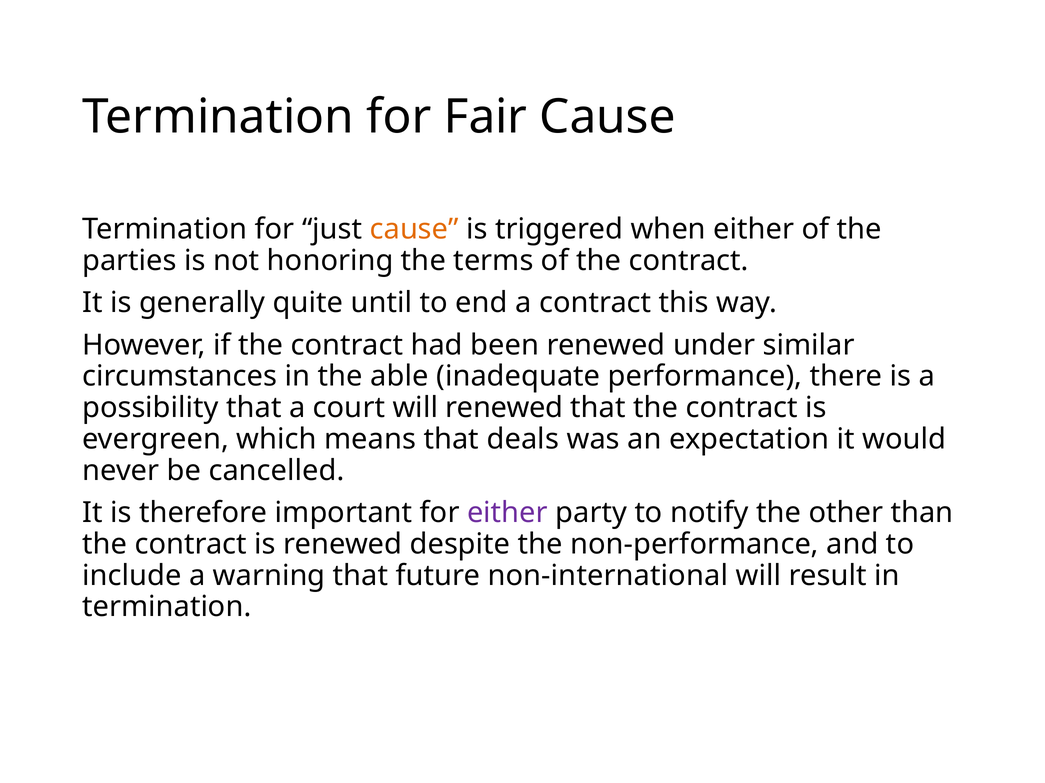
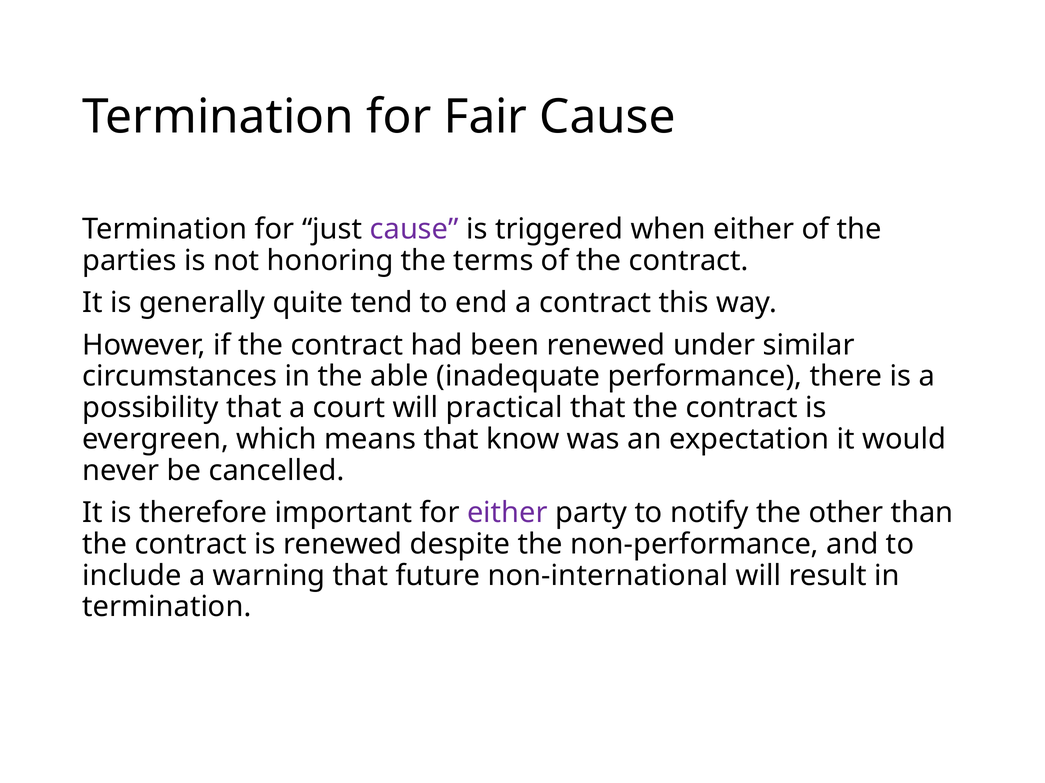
cause at (414, 229) colour: orange -> purple
until: until -> tend
will renewed: renewed -> practical
deals: deals -> know
